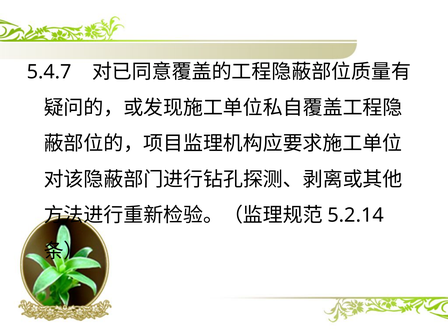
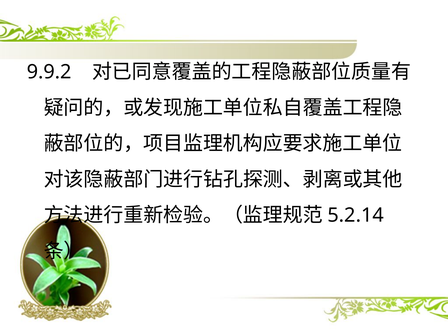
5.4.7: 5.4.7 -> 9.9.2
